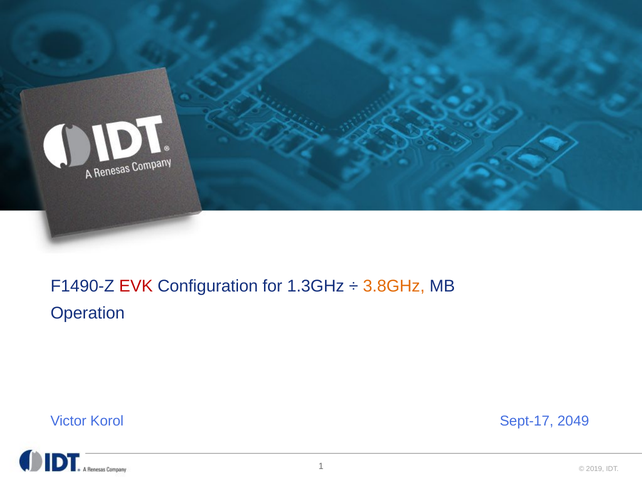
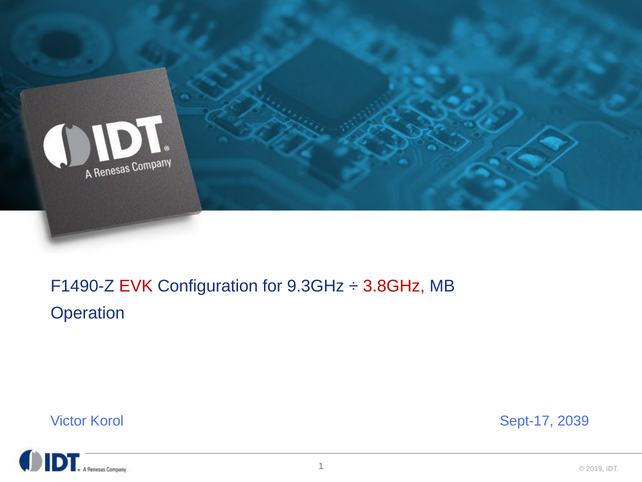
1.3GHz: 1.3GHz -> 9.3GHz
3.8GHz colour: orange -> red
2049: 2049 -> 2039
